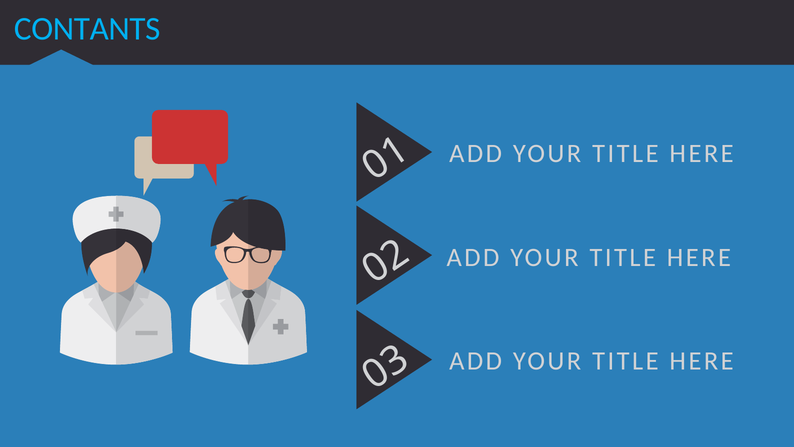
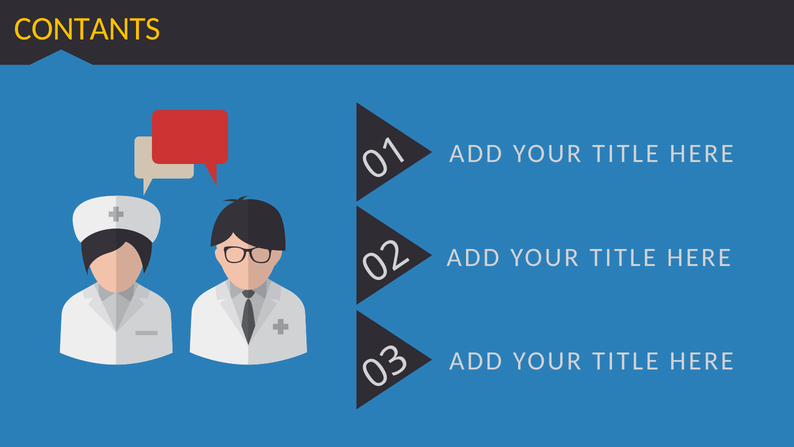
CONTANTS colour: light blue -> yellow
